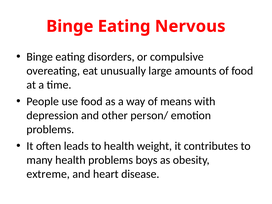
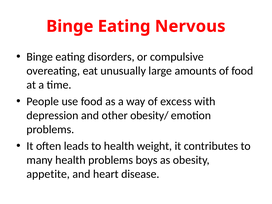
means: means -> excess
person/: person/ -> obesity/
extreme: extreme -> appetite
